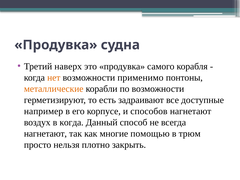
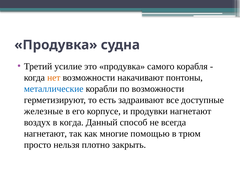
наверх: наверх -> усилие
применимо: применимо -> накачивают
металлические colour: orange -> blue
например: например -> железные
способов: способов -> продувки
